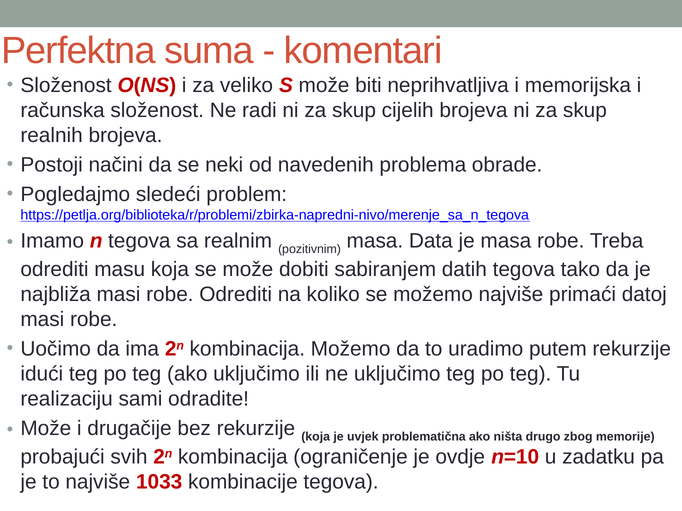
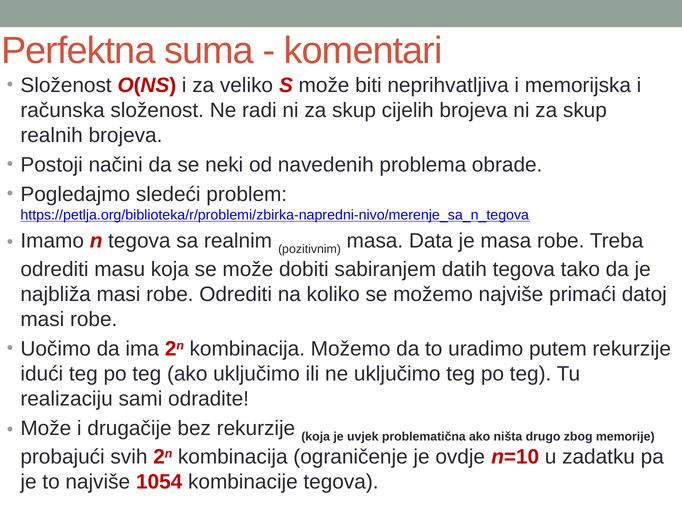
1033: 1033 -> 1054
